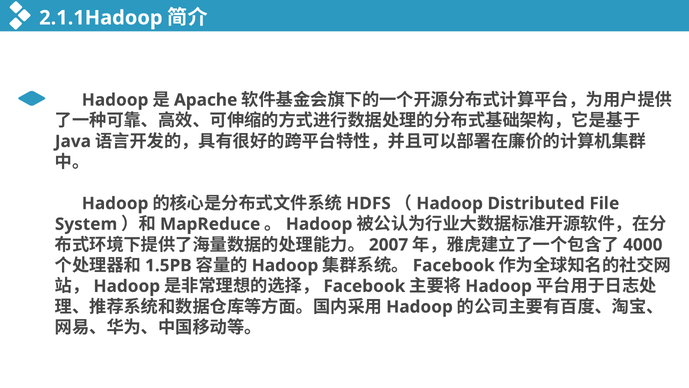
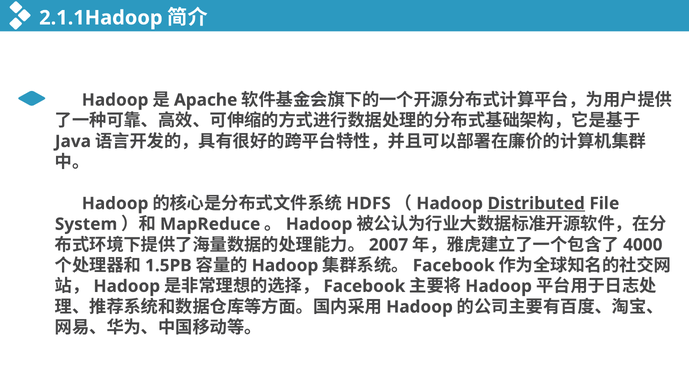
Distributed underline: none -> present
